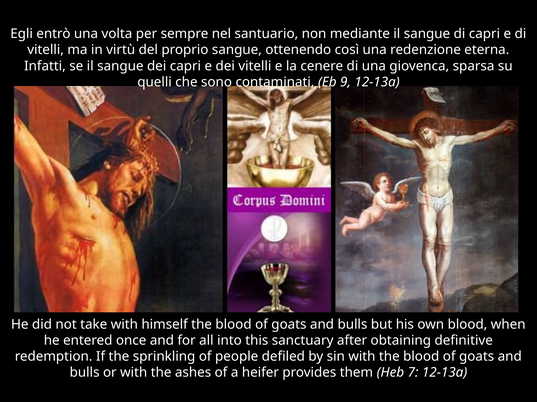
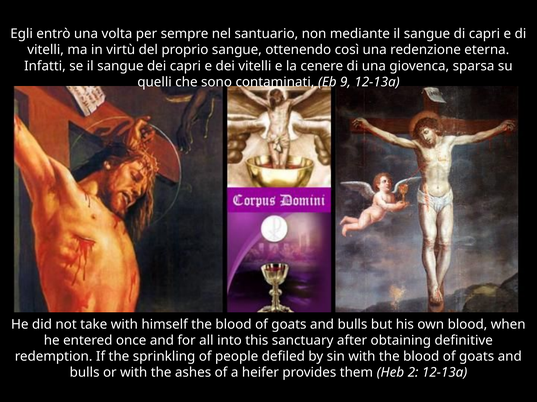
7: 7 -> 2
